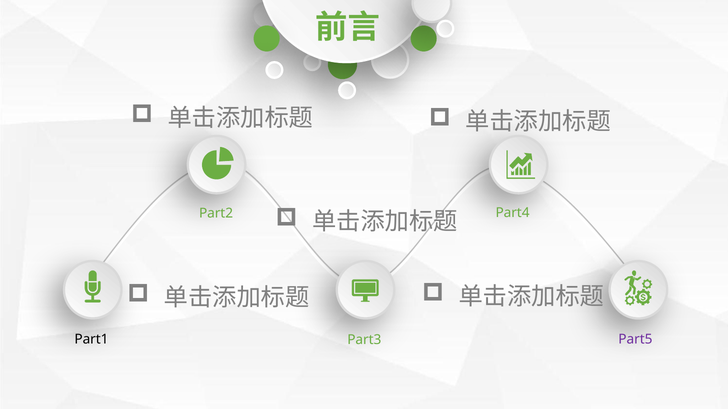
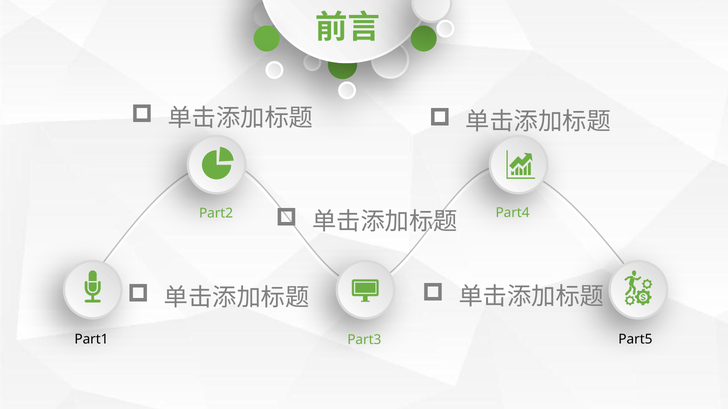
Part5 colour: purple -> black
